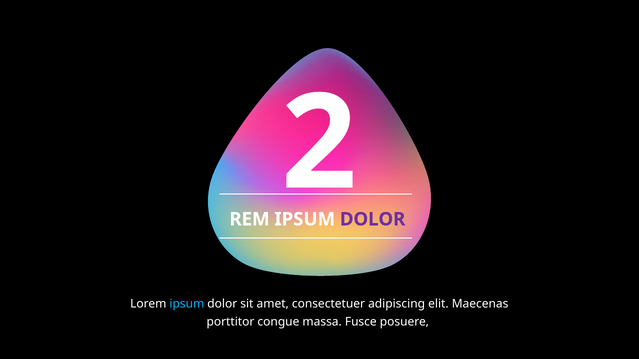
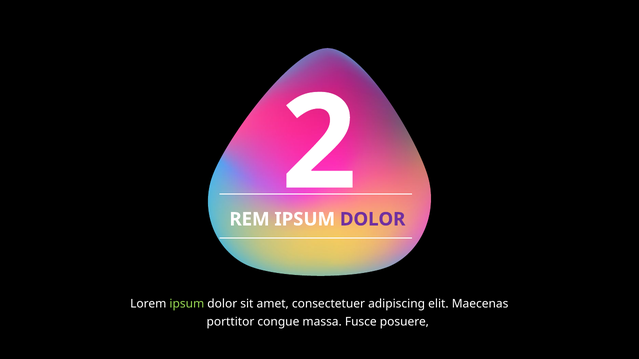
ipsum at (187, 304) colour: light blue -> light green
